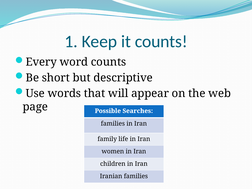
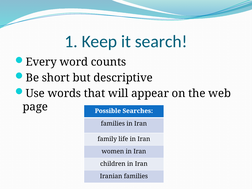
it counts: counts -> search
